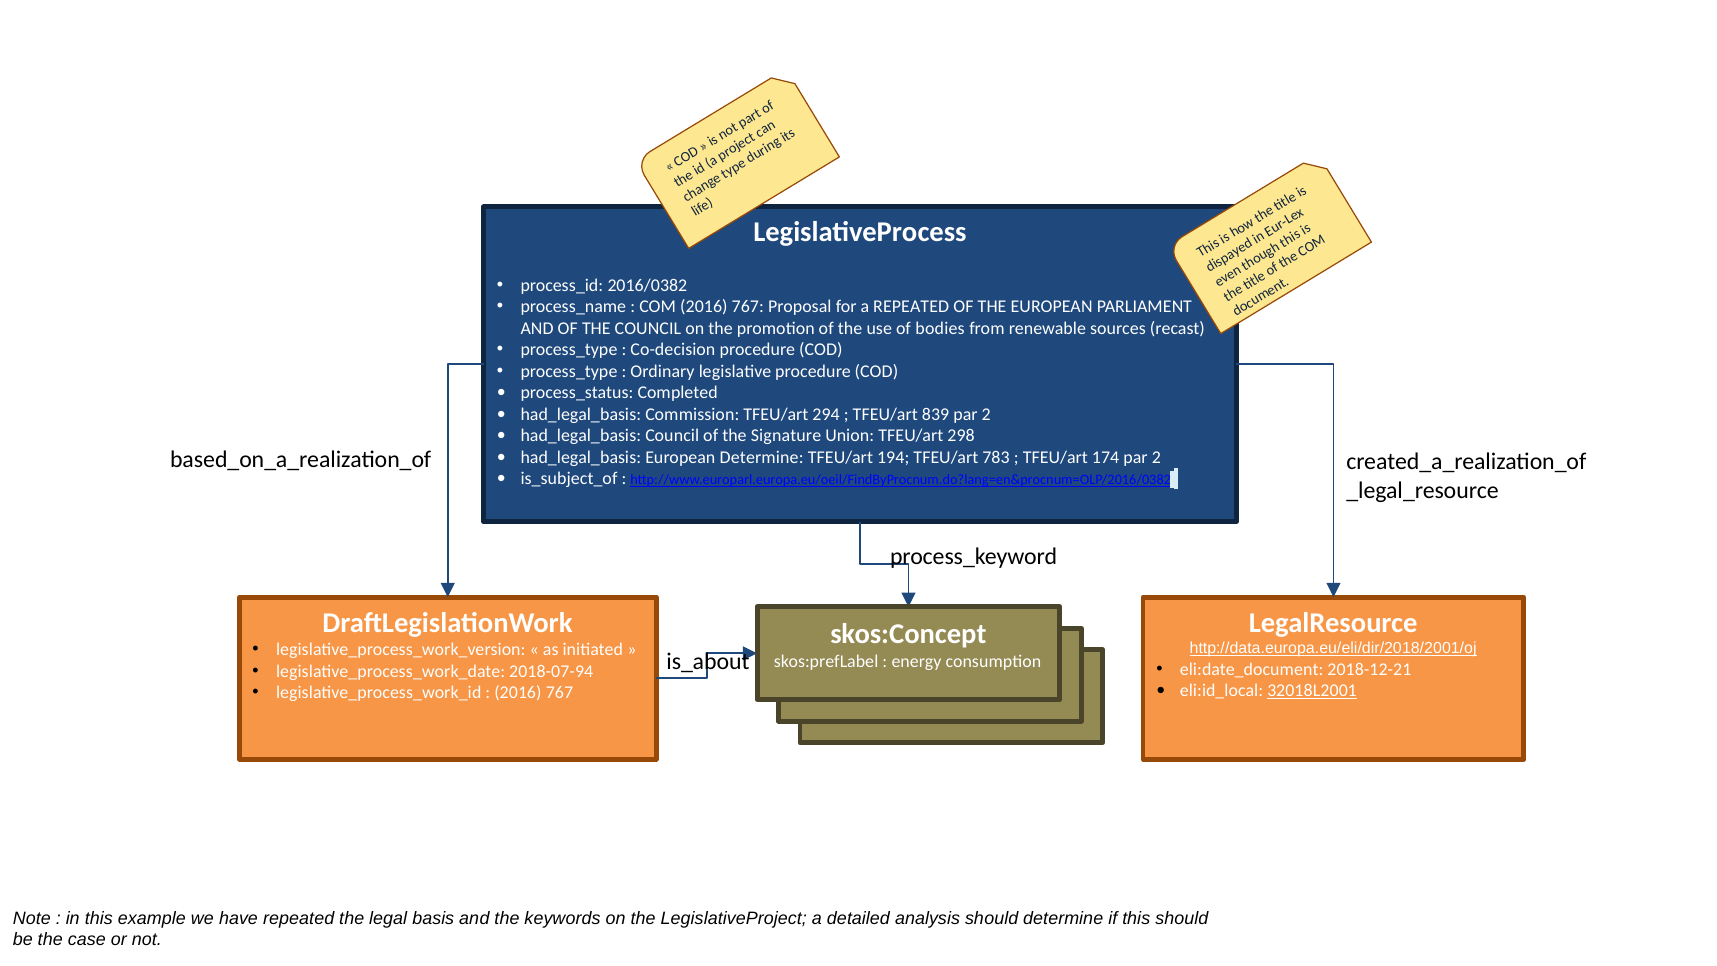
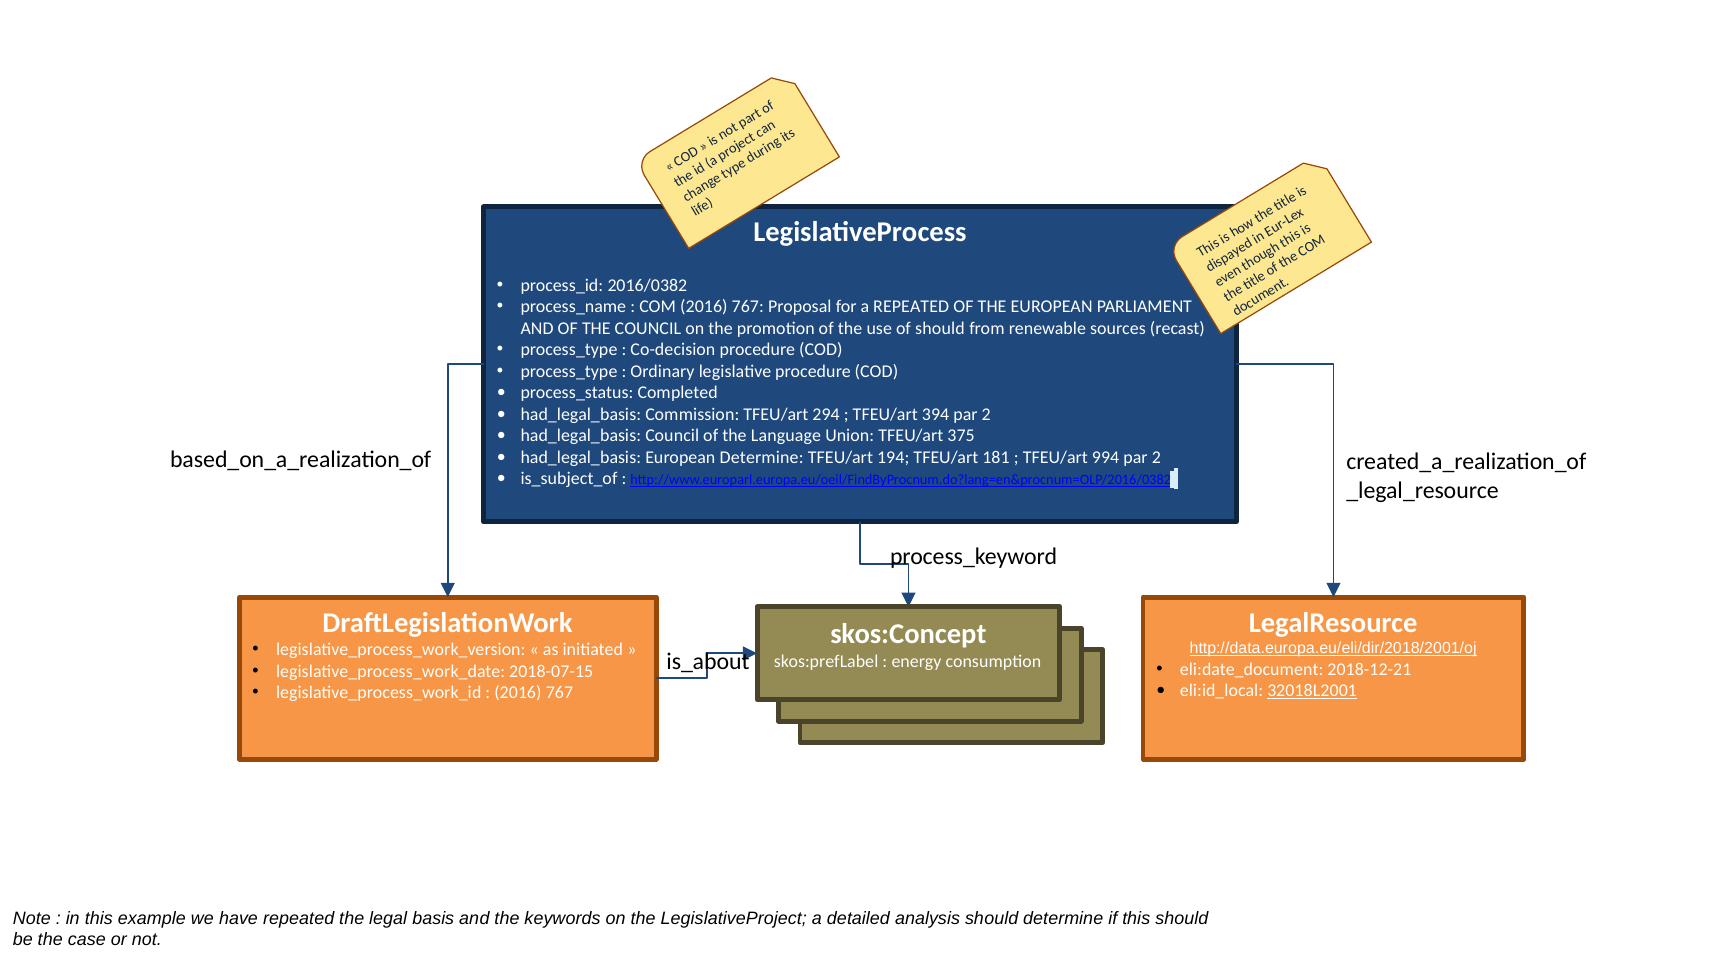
of bodies: bodies -> should
839: 839 -> 394
Signature: Signature -> Language
298: 298 -> 375
783: 783 -> 181
174: 174 -> 994
2018-07-94: 2018-07-94 -> 2018-07-15
